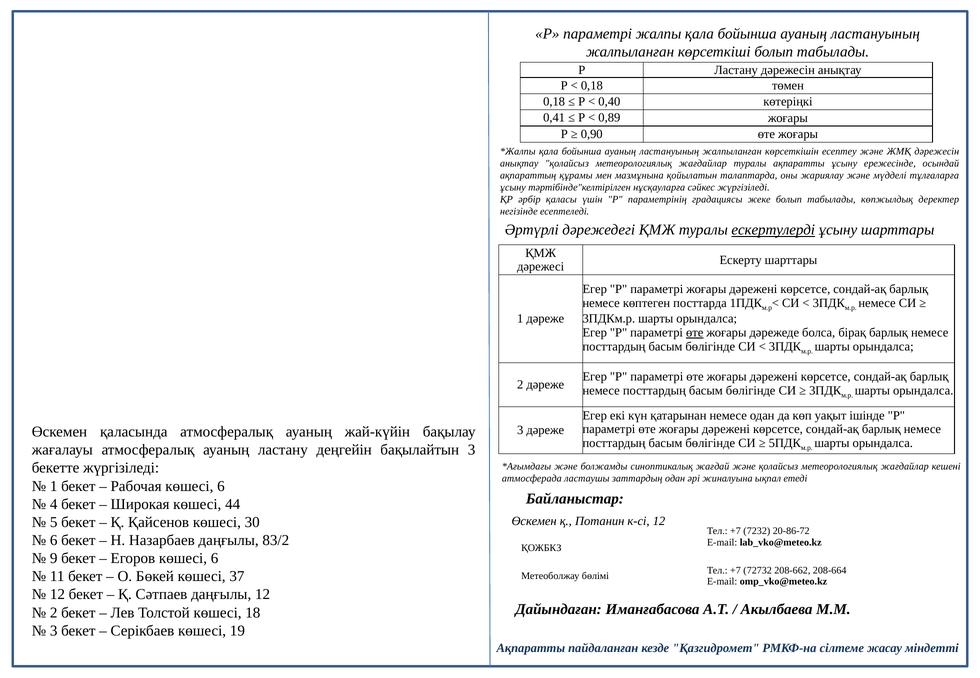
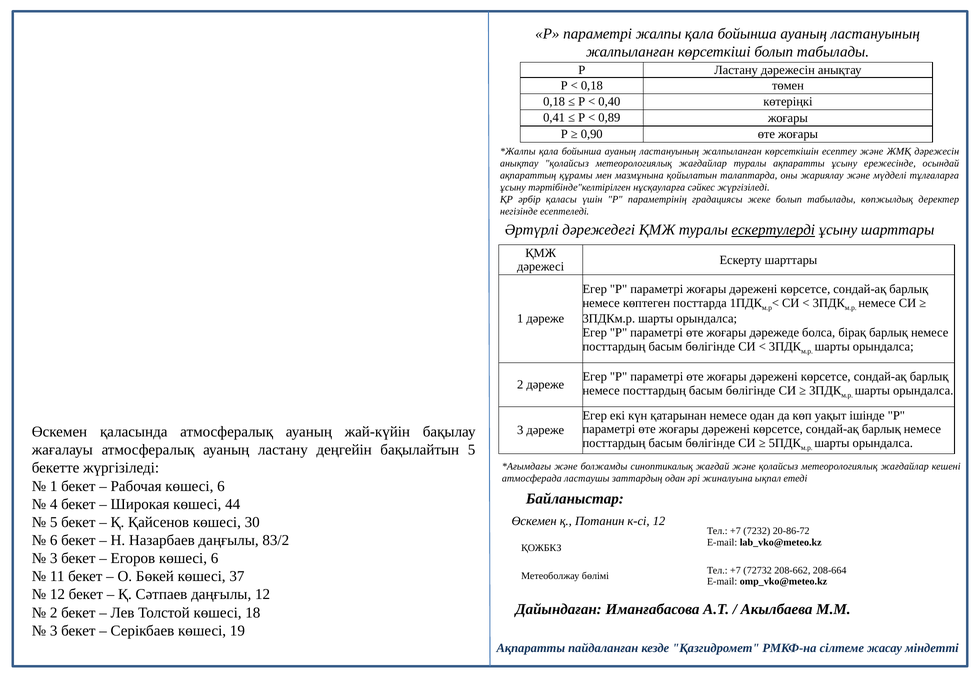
өте at (695, 333) underline: present -> none
бақылайтын 3: 3 -> 5
9 at (54, 559): 9 -> 3
